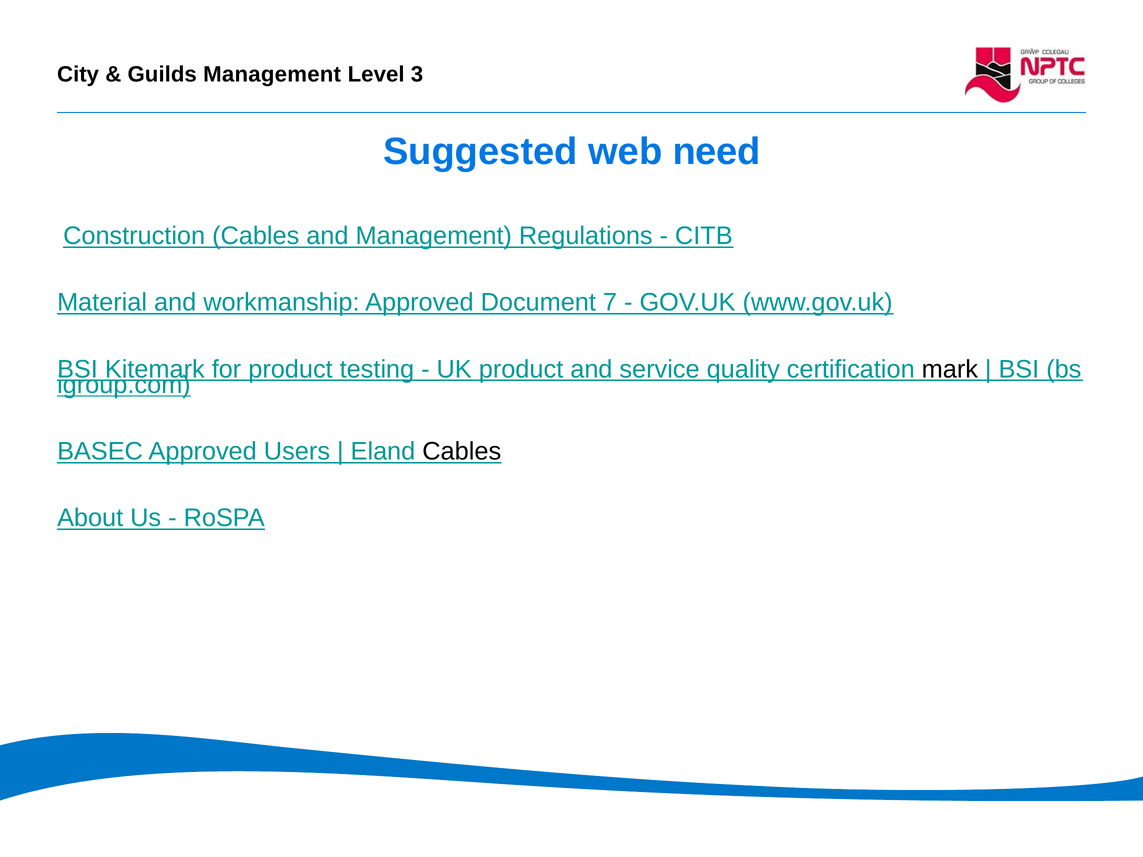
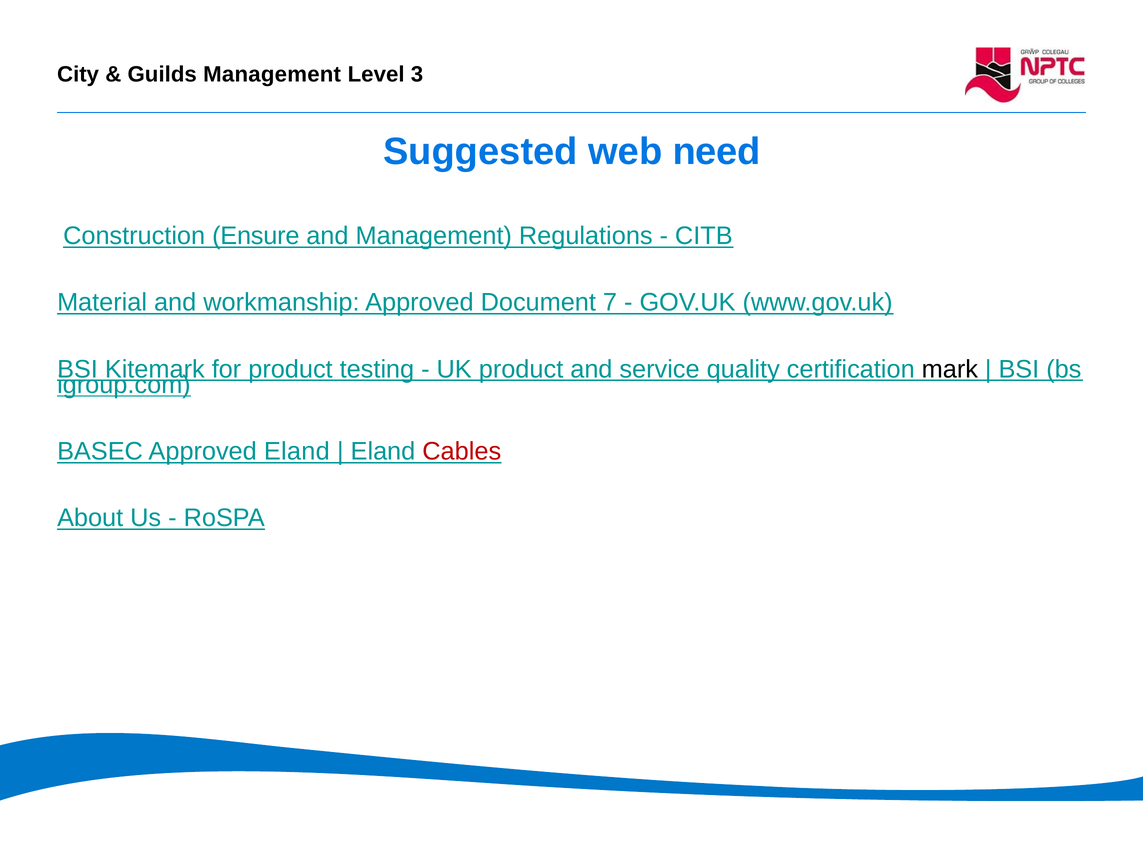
Construction Cables: Cables -> Ensure
Approved Users: Users -> Eland
Cables at (462, 452) colour: black -> red
